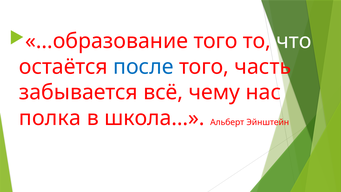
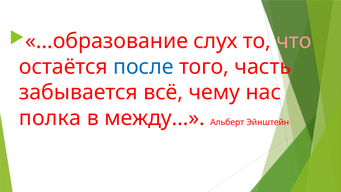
…образование того: того -> слух
что colour: white -> pink
школа…: школа… -> между…
